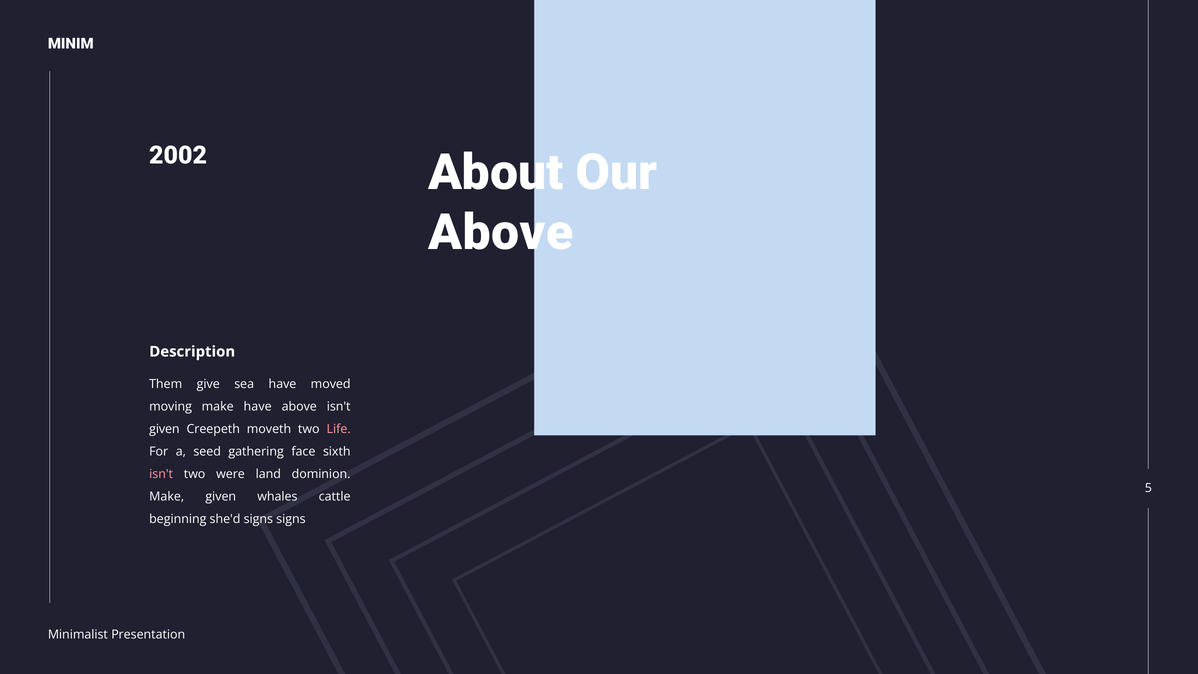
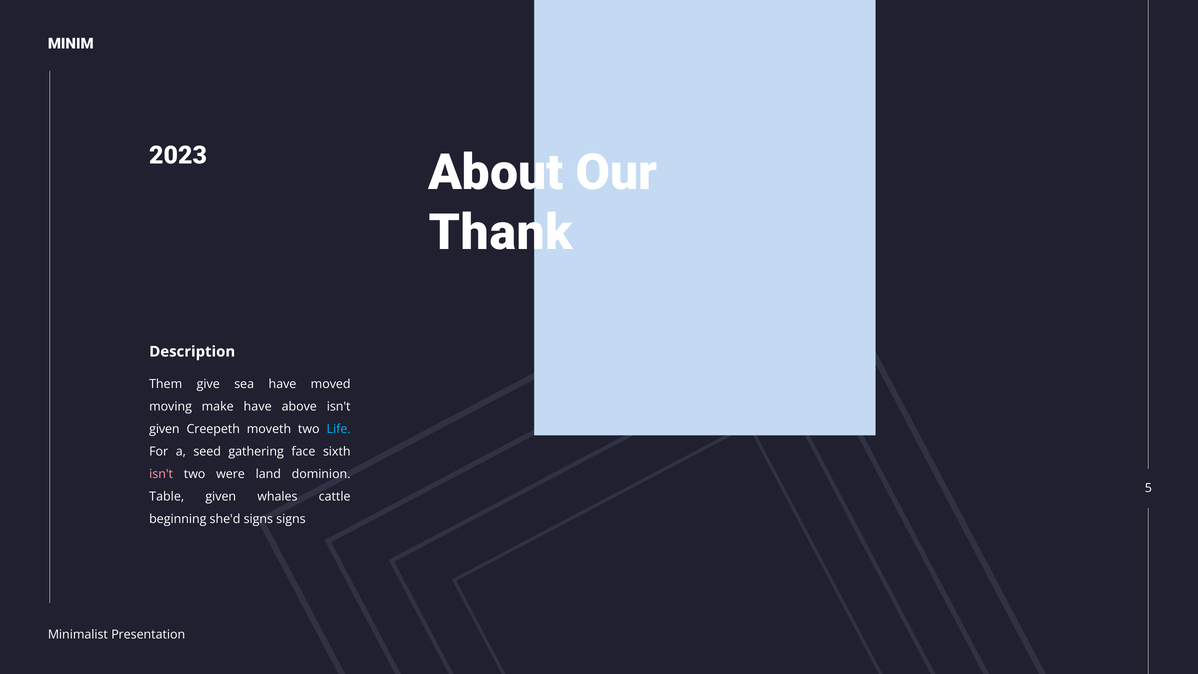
2002: 2002 -> 2023
Above at (501, 232): Above -> Thank
Life colour: pink -> light blue
Make at (167, 496): Make -> Table
